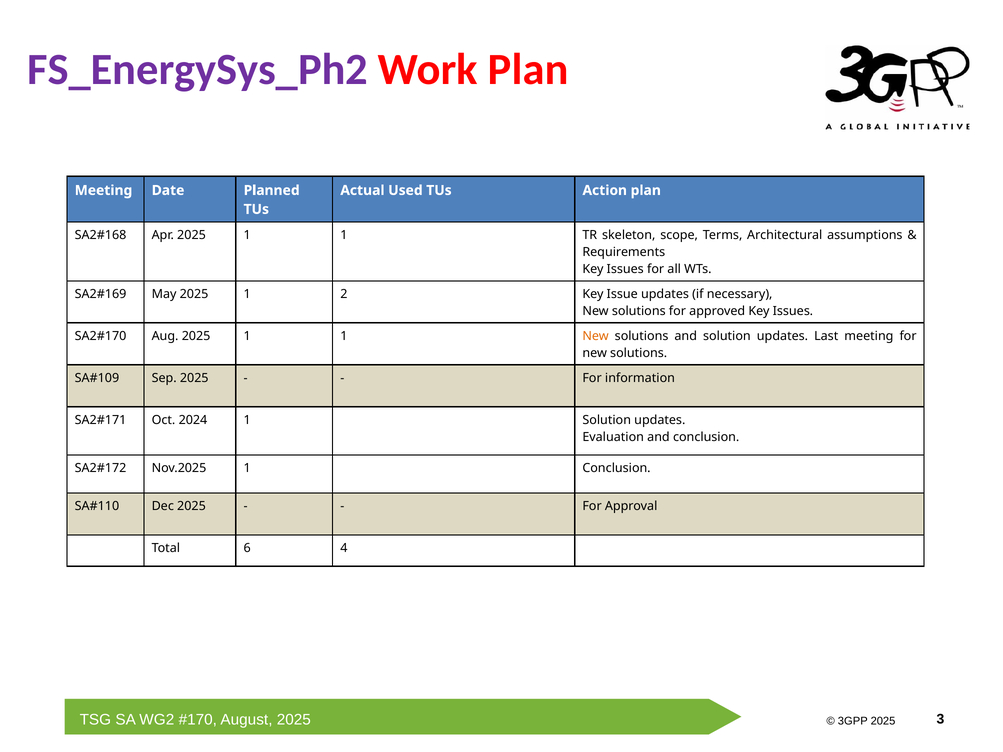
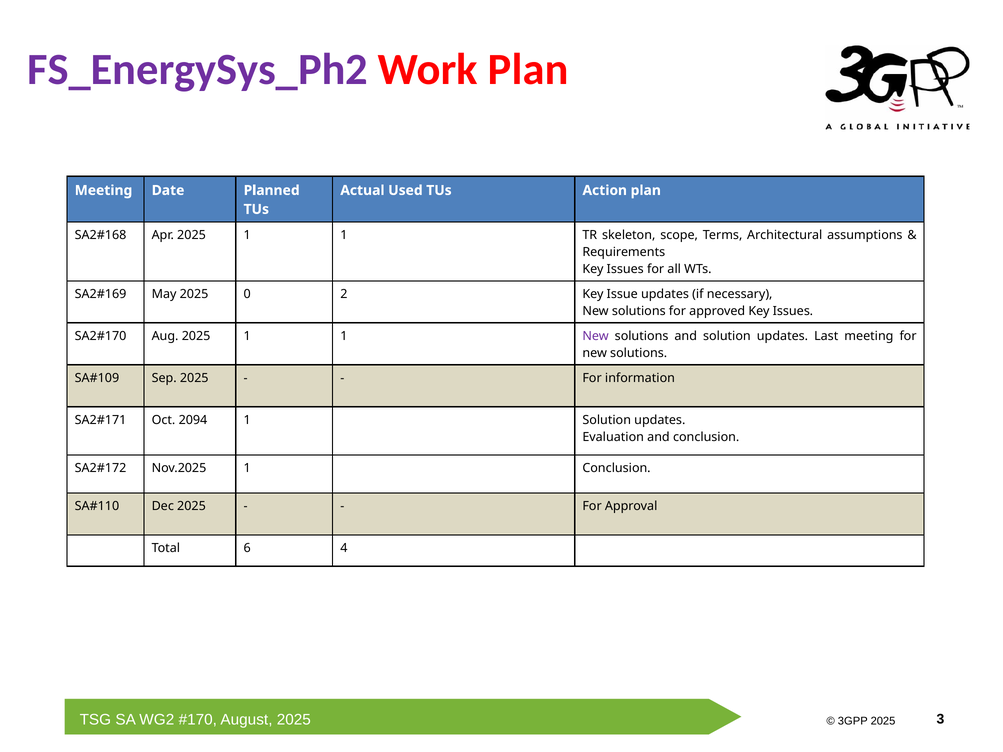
May 2025 1: 1 -> 0
New at (596, 336) colour: orange -> purple
2024: 2024 -> 2094
